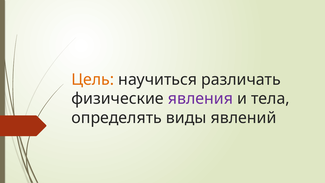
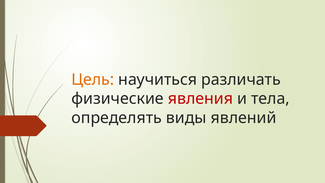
явления colour: purple -> red
